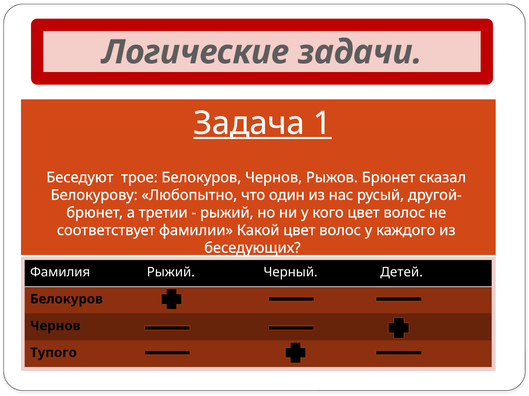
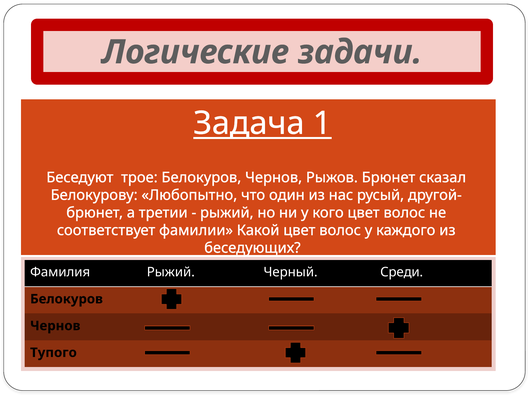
Детей: Детей -> Среди
